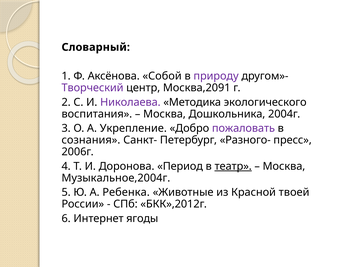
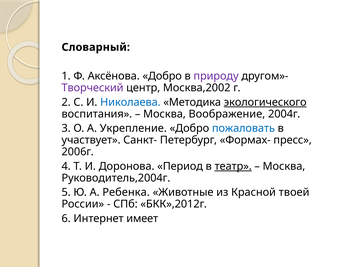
Аксёнова Собой: Собой -> Добро
Москва,2091: Москва,2091 -> Москва,2002
Николаева colour: purple -> blue
экологического underline: none -> present
Дошкольника: Дошкольника -> Воображение
пожаловать colour: purple -> blue
сознания: сознания -> участвует
Разного-: Разного- -> Формах-
Музыкальное,2004г: Музыкальное,2004г -> Руководитель,2004г
ягоды: ягоды -> имеет
